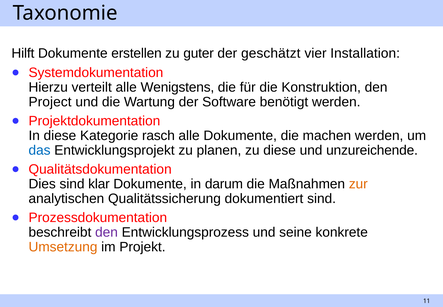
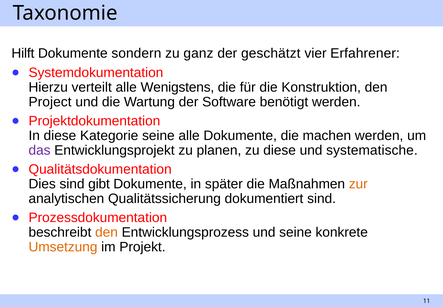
erstellen: erstellen -> sondern
guter: guter -> ganz
Installation: Installation -> Erfahrener
Kategorie rasch: rasch -> seine
das colour: blue -> purple
unzureichende: unzureichende -> systematische
klar: klar -> gibt
darum: darum -> später
den at (107, 232) colour: purple -> orange
